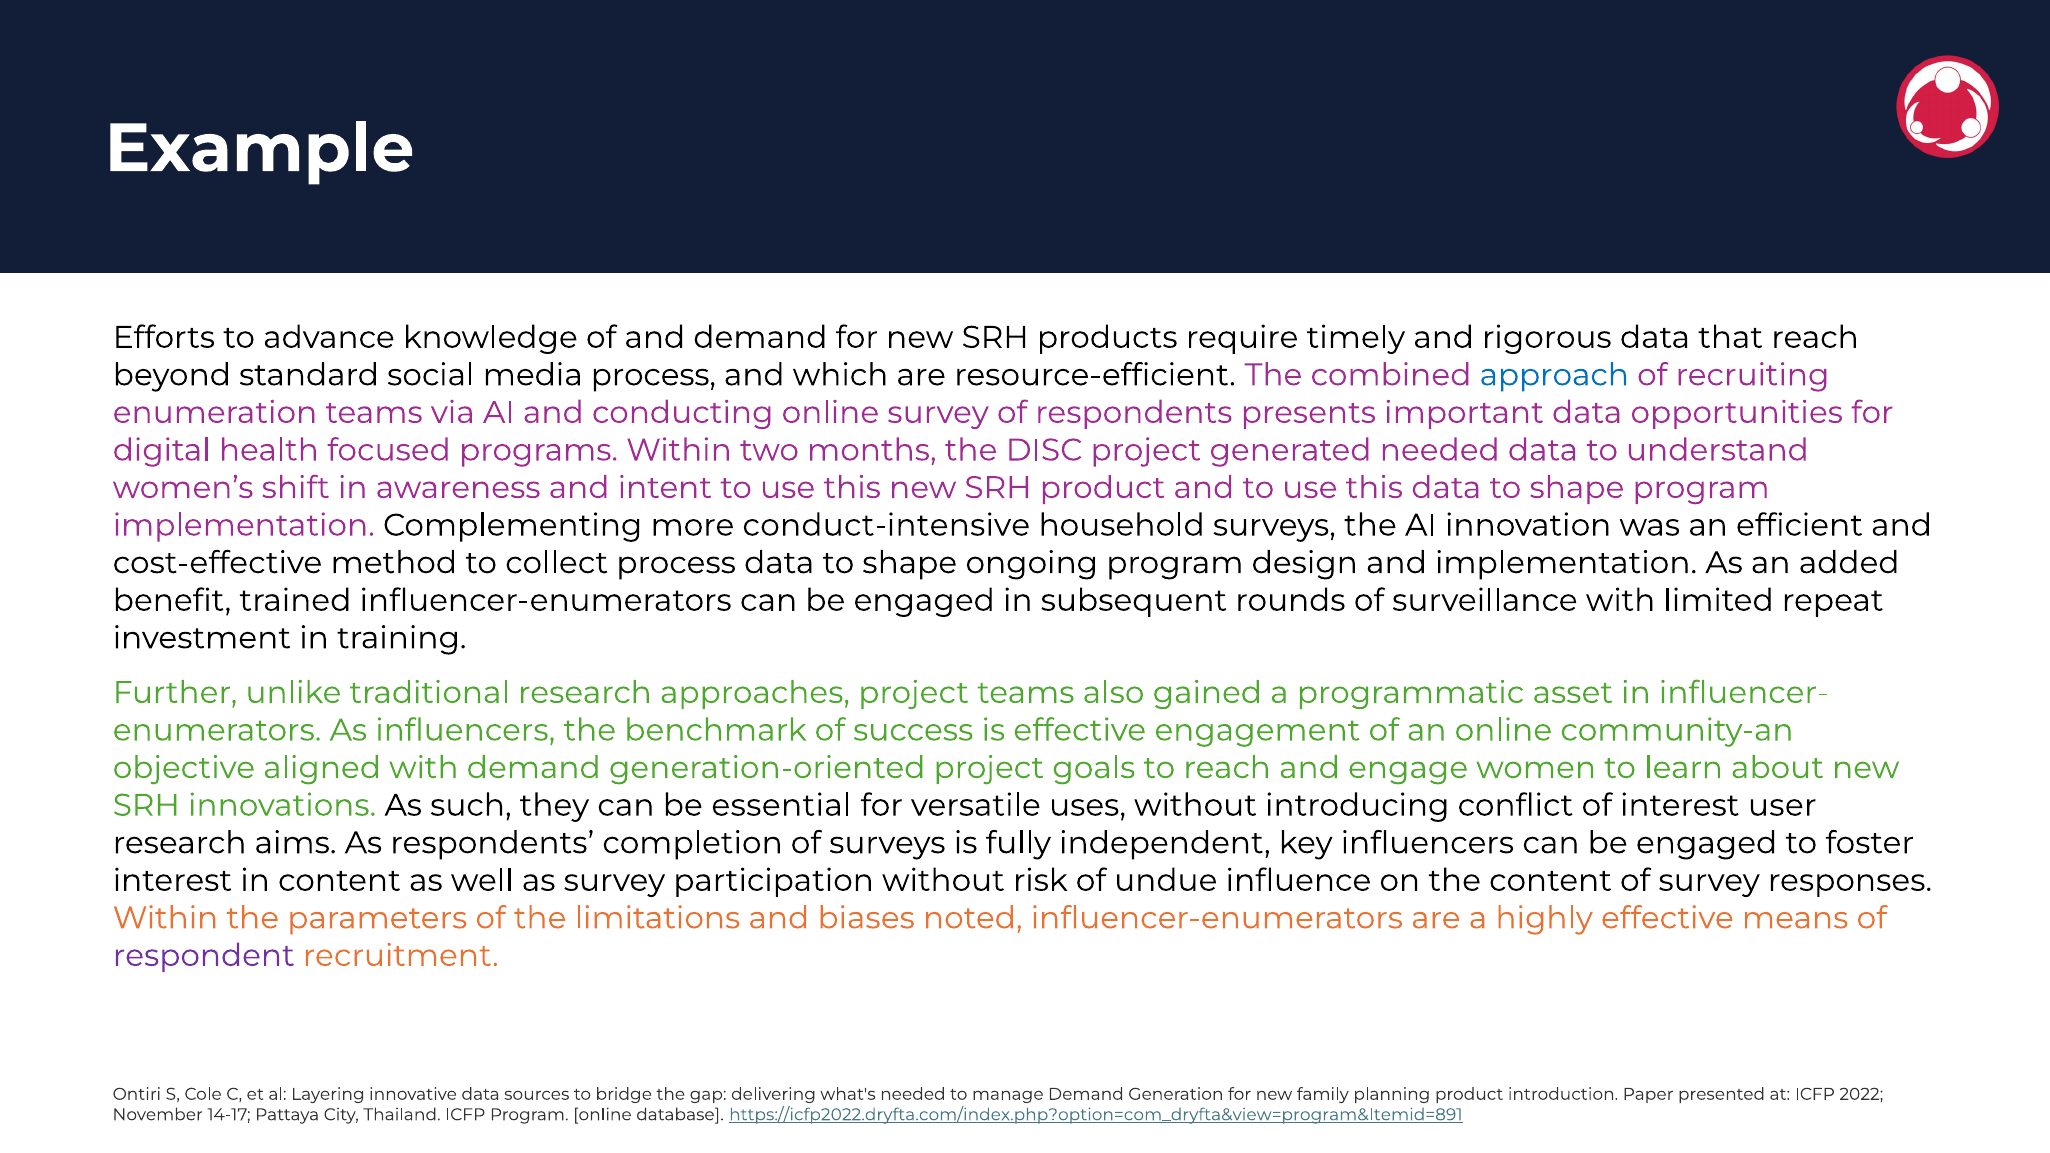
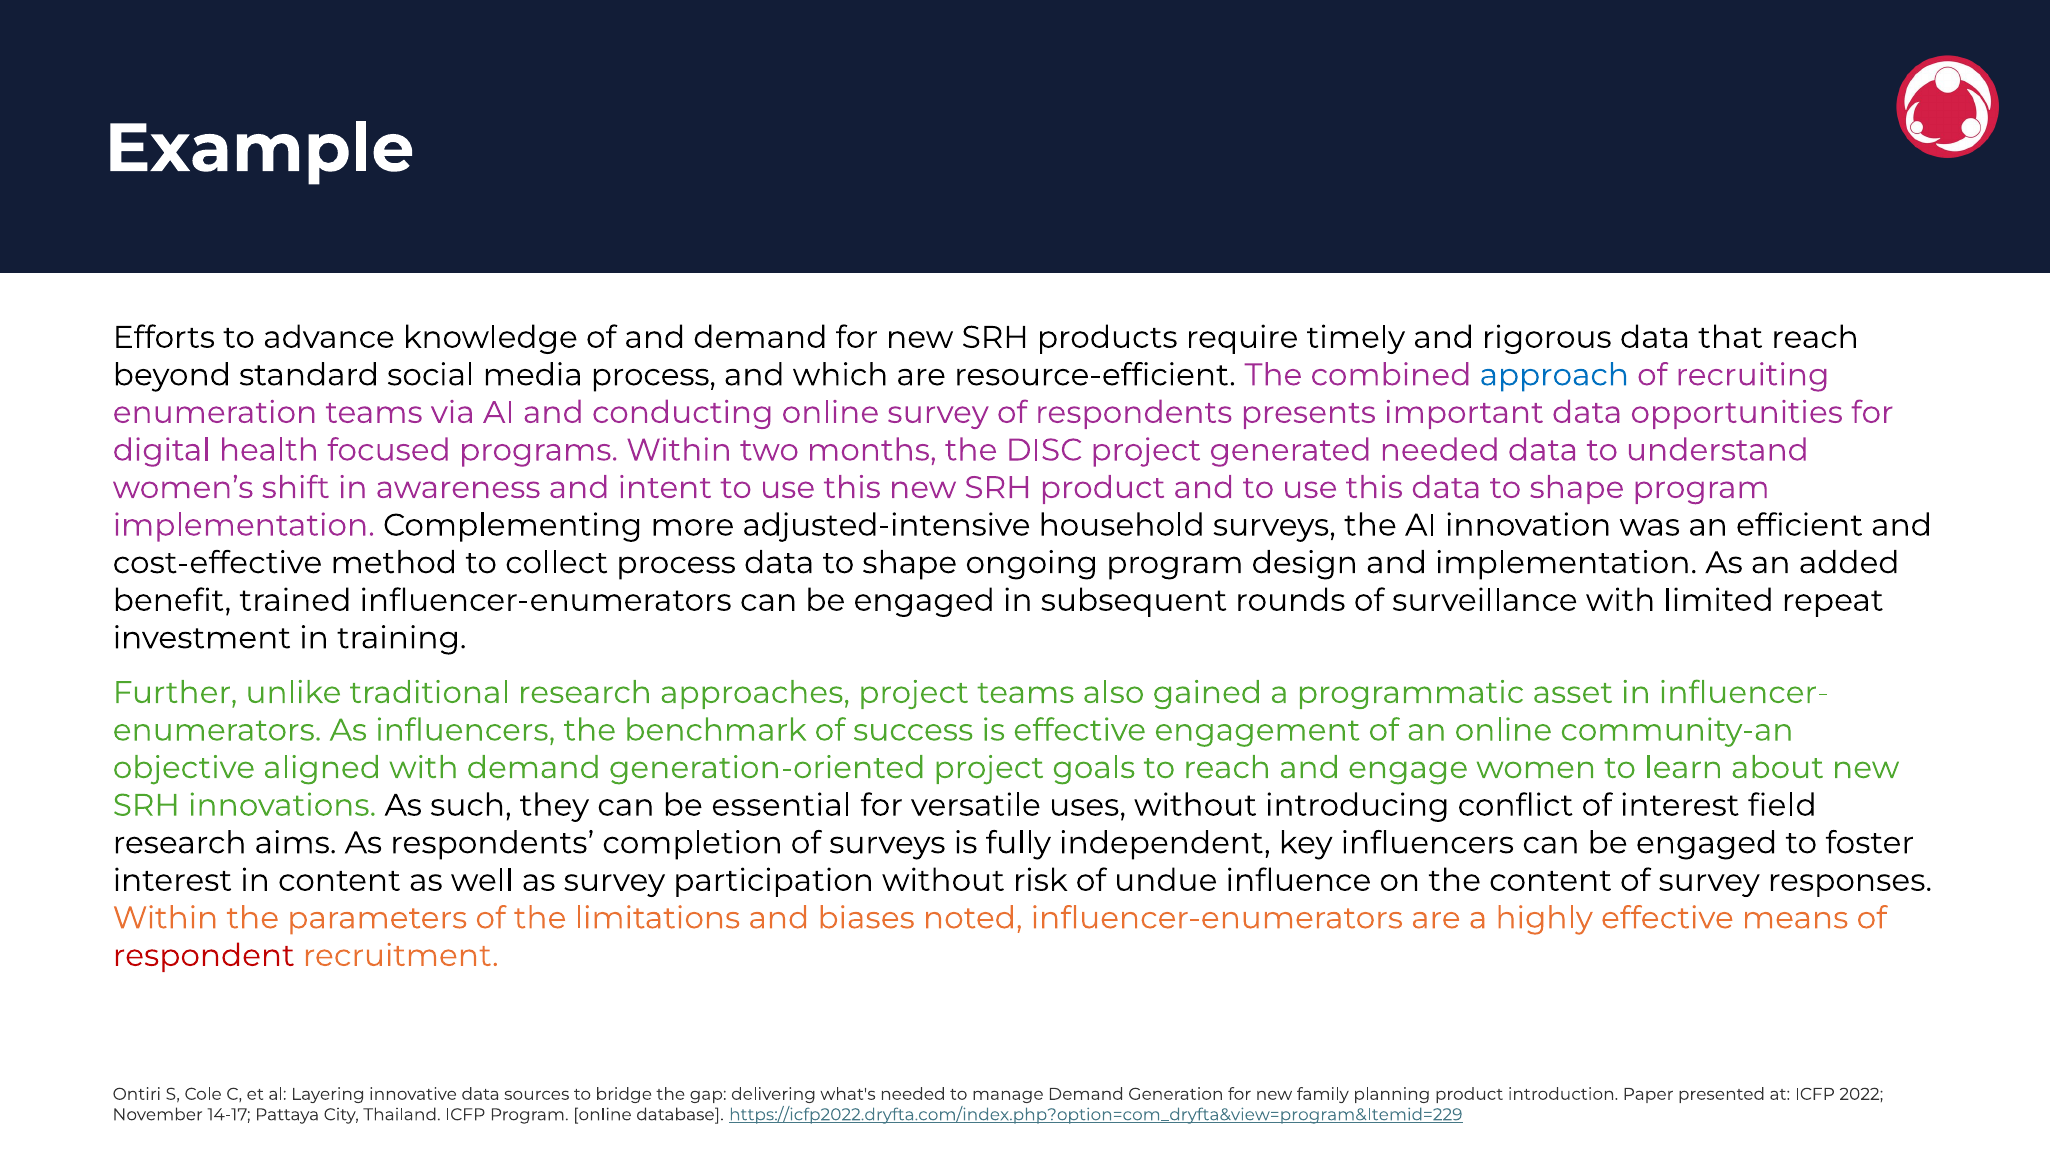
conduct-intensive: conduct-intensive -> adjusted-intensive
user: user -> field
respondent colour: purple -> red
https://icfp2022.dryfta.com/index.php?option=com_dryfta&view=program&Itemid=891: https://icfp2022.dryfta.com/index.php?option=com_dryfta&view=program&Itemid=891 -> https://icfp2022.dryfta.com/index.php?option=com_dryfta&view=program&Itemid=229
